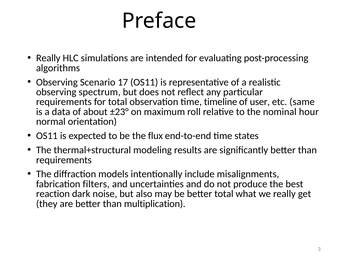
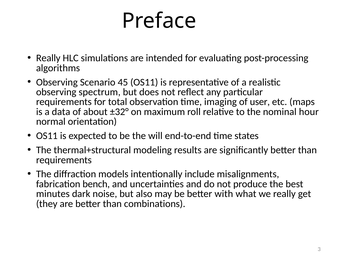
17: 17 -> 45
timeline: timeline -> imaging
same: same -> maps
±23°: ±23° -> ±32°
flux: flux -> will
filters: filters -> bench
reaction: reaction -> minutes
better total: total -> with
multiplication: multiplication -> combinations
